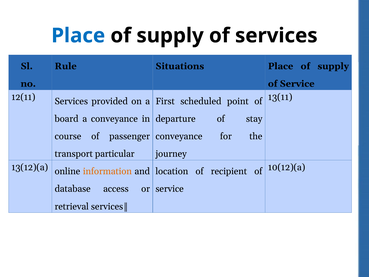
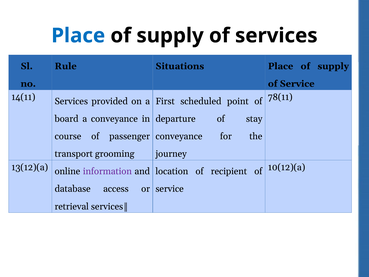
12(11: 12(11 -> 14(11
13(11: 13(11 -> 78(11
particular: particular -> grooming
information colour: orange -> purple
